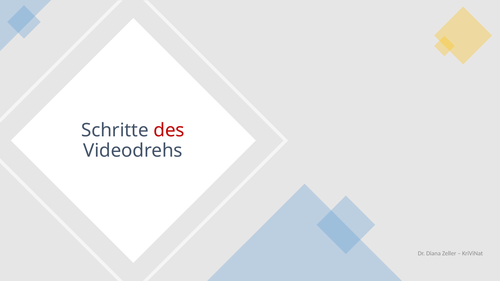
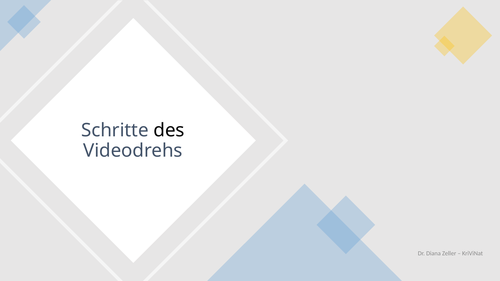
des colour: red -> black
